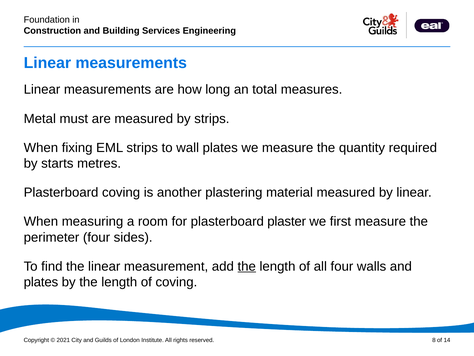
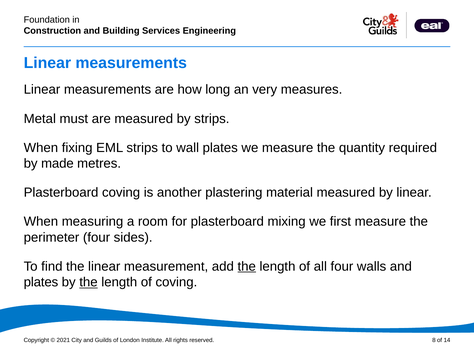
total: total -> very
starts: starts -> made
plaster: plaster -> mixing
the at (88, 282) underline: none -> present
